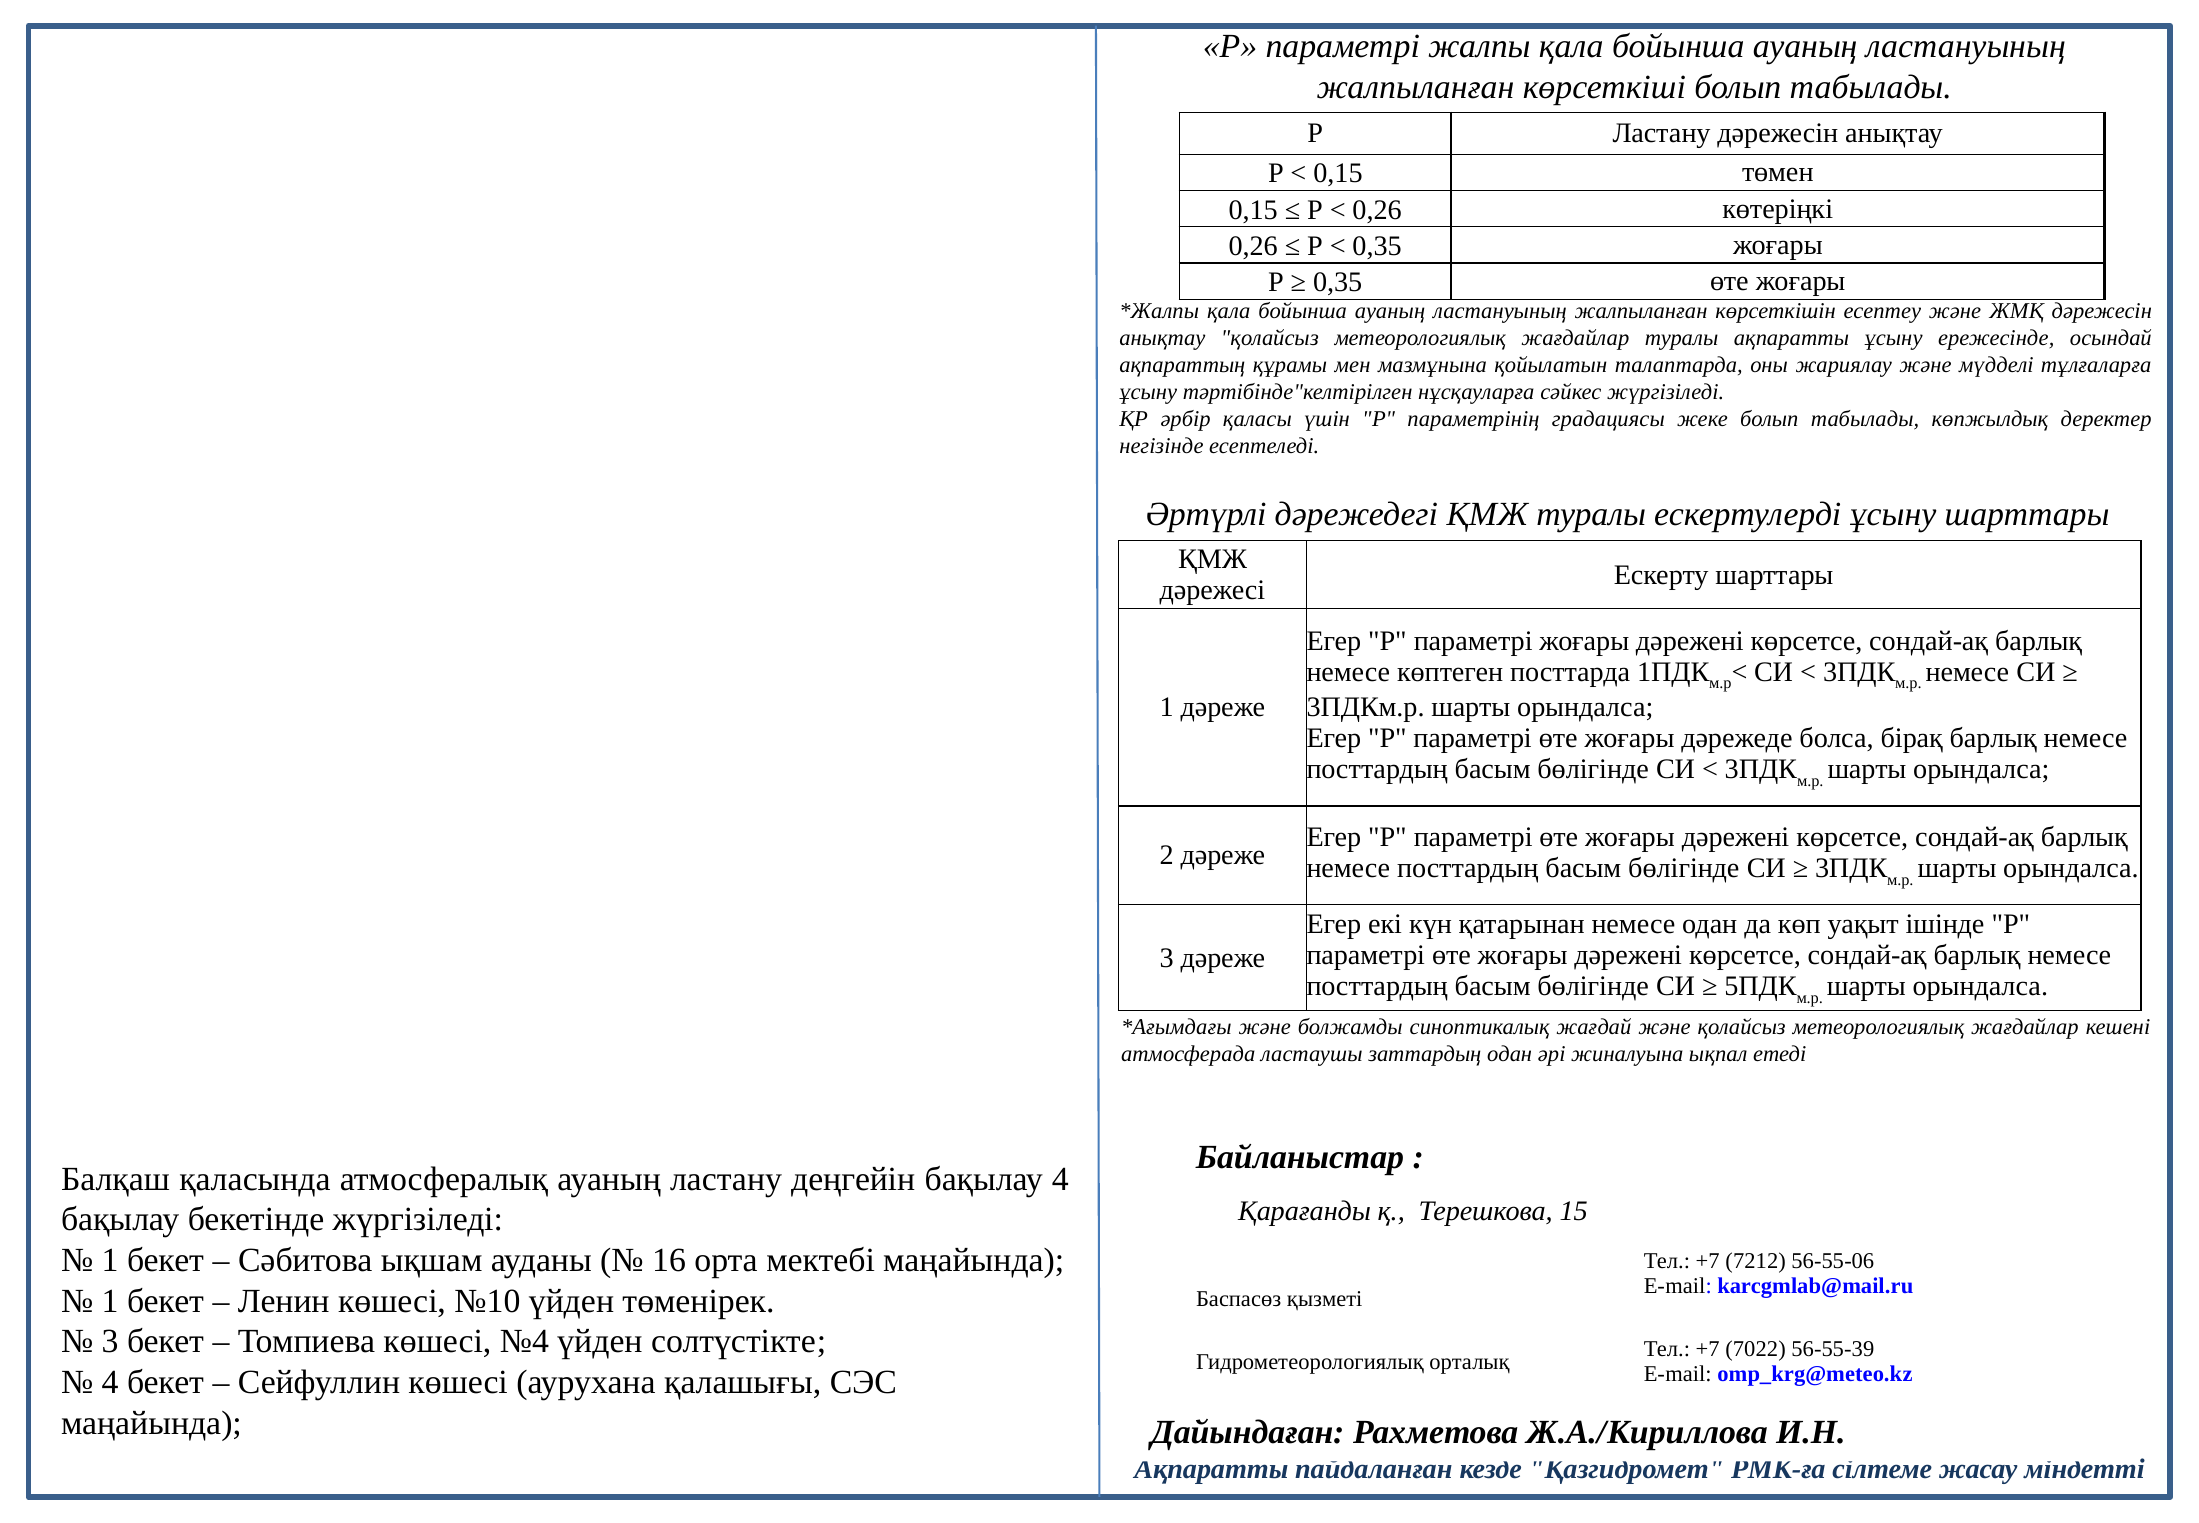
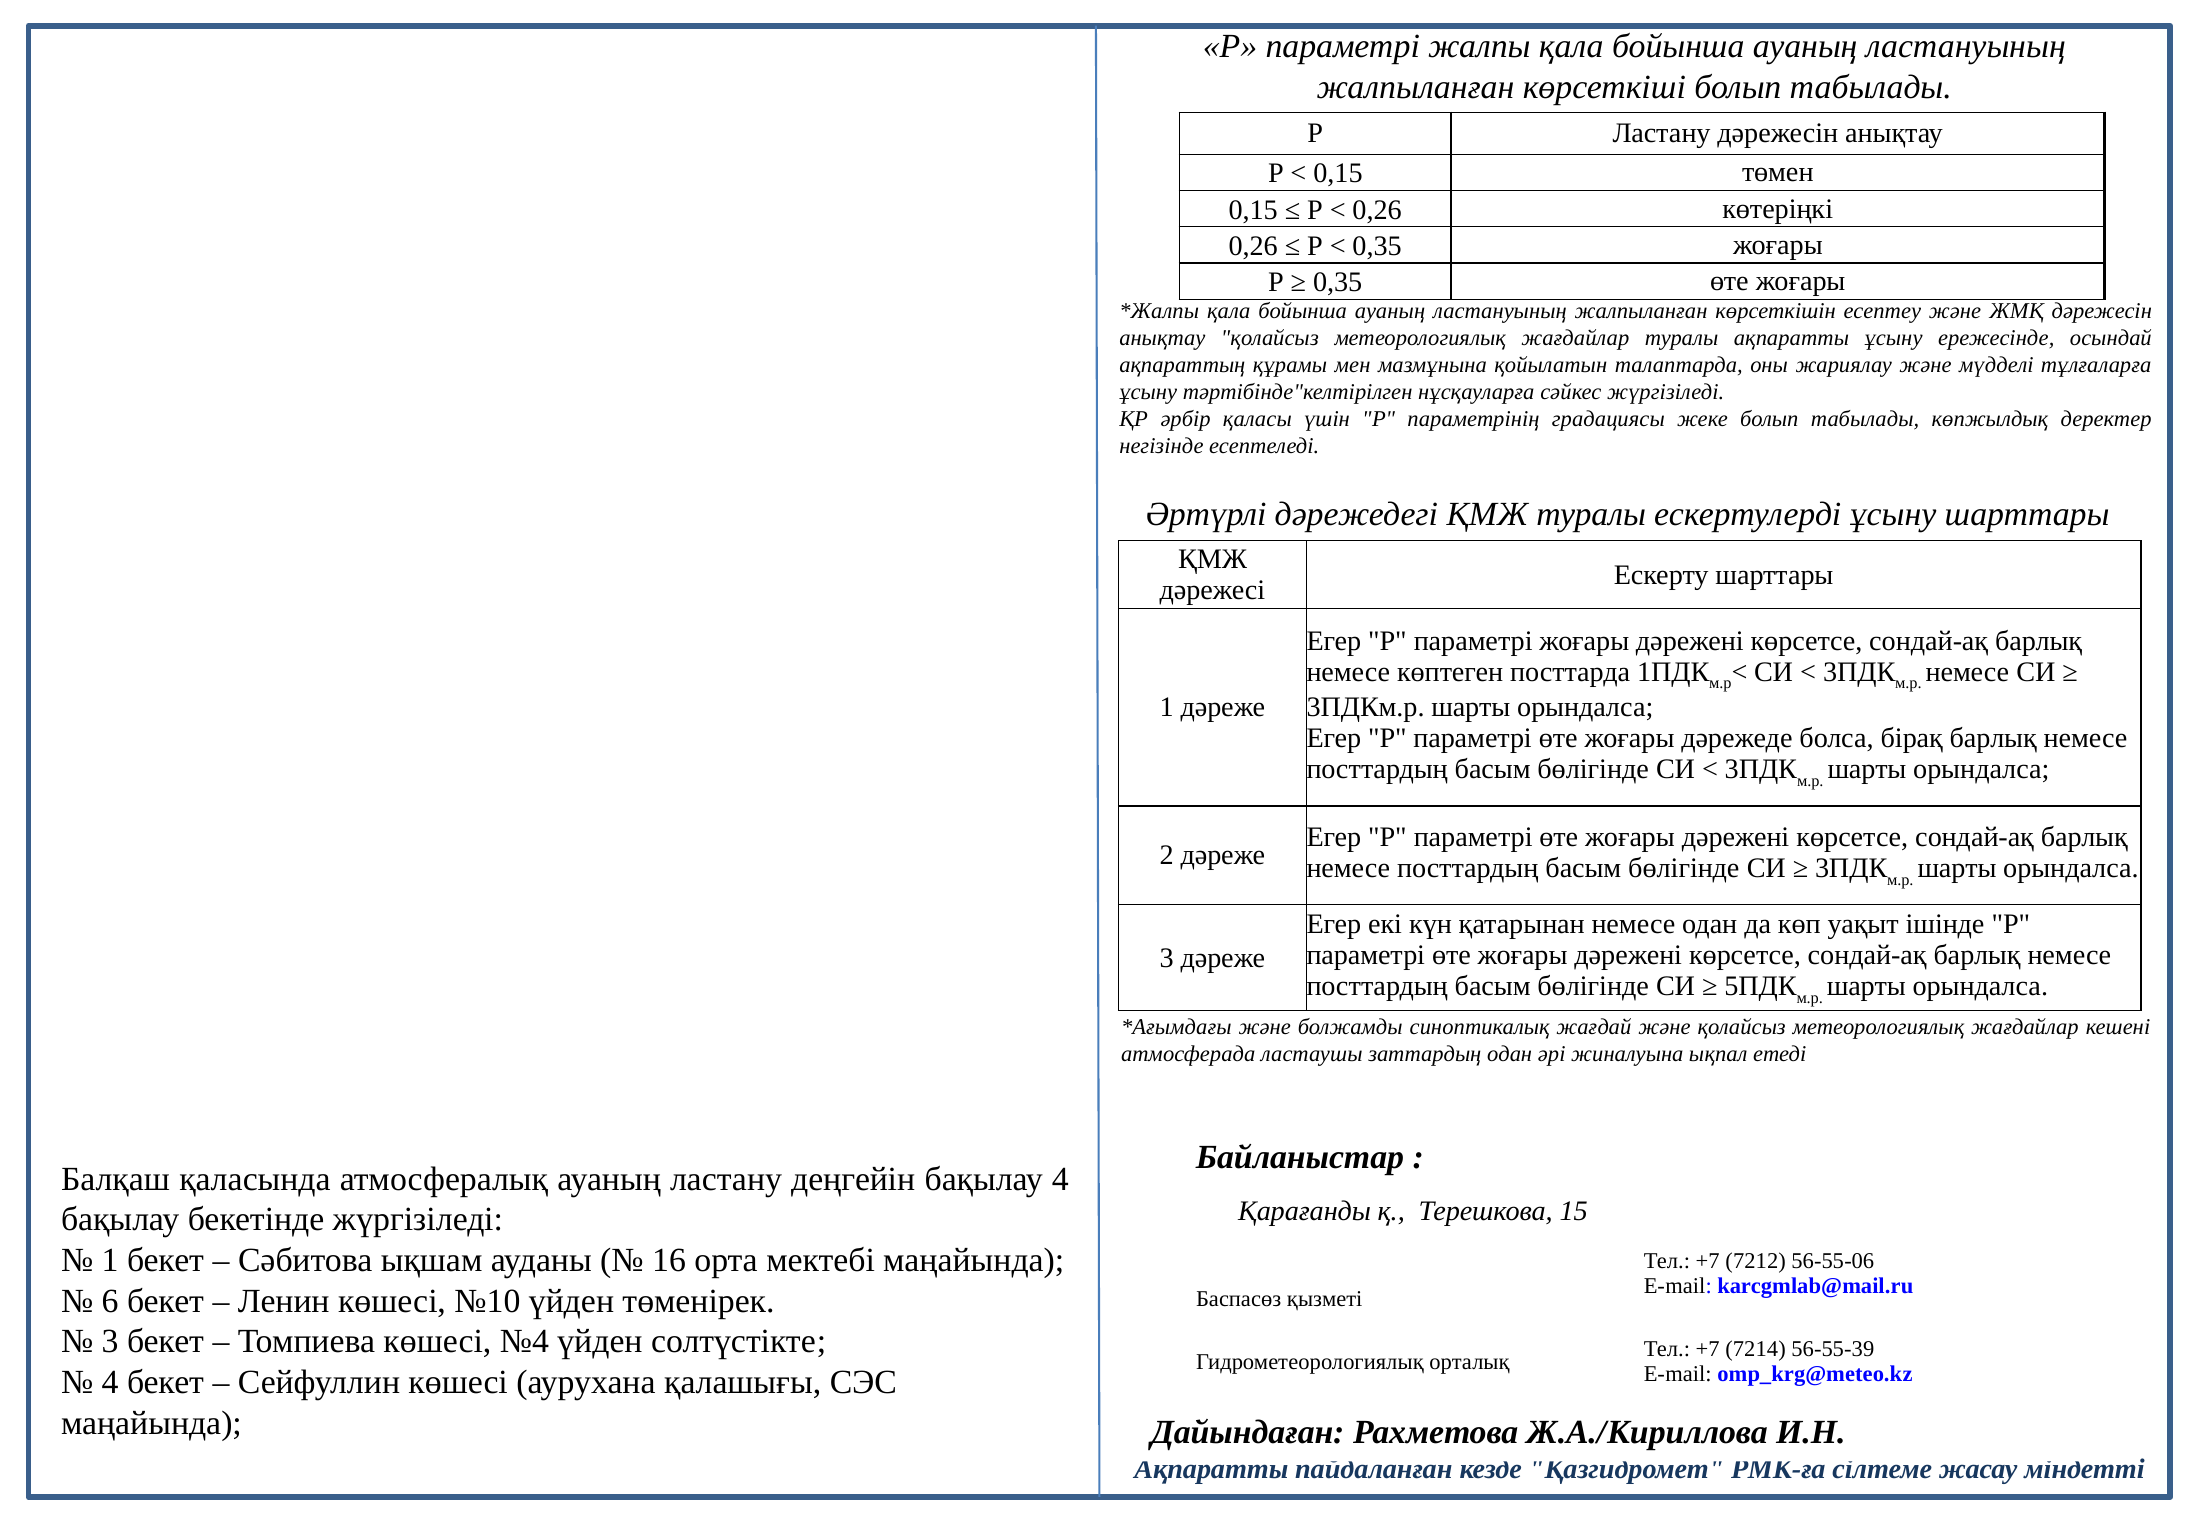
1 at (110, 1300): 1 -> 6
7022: 7022 -> 7214
